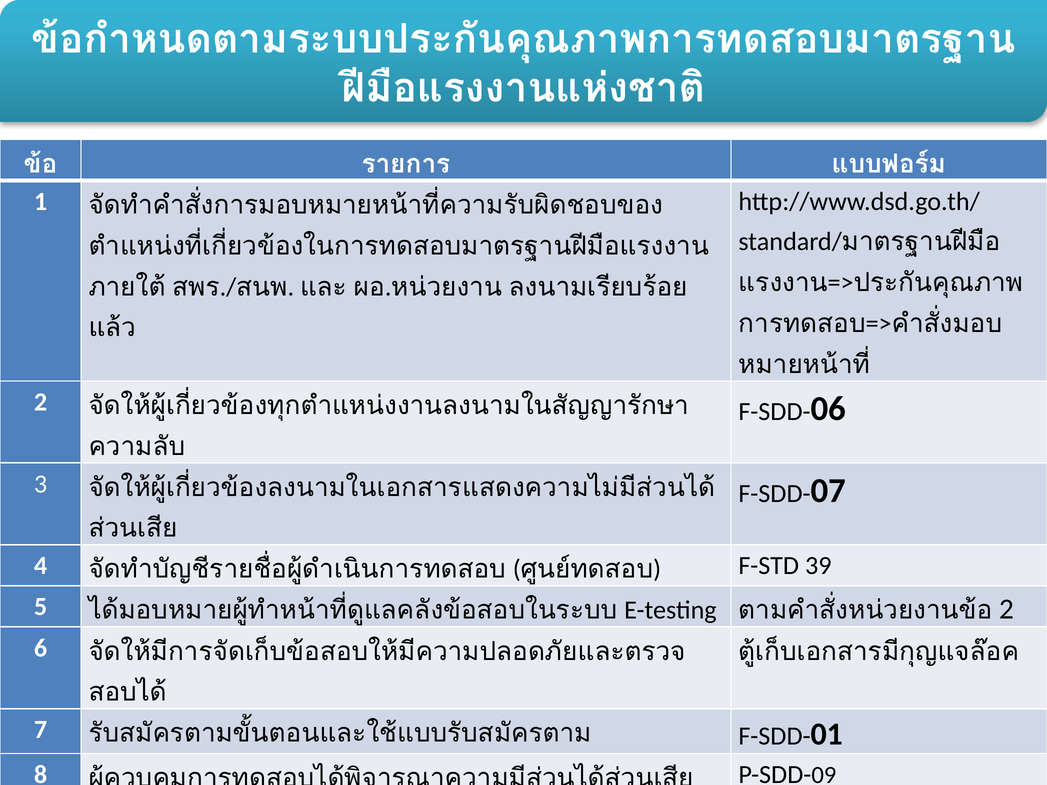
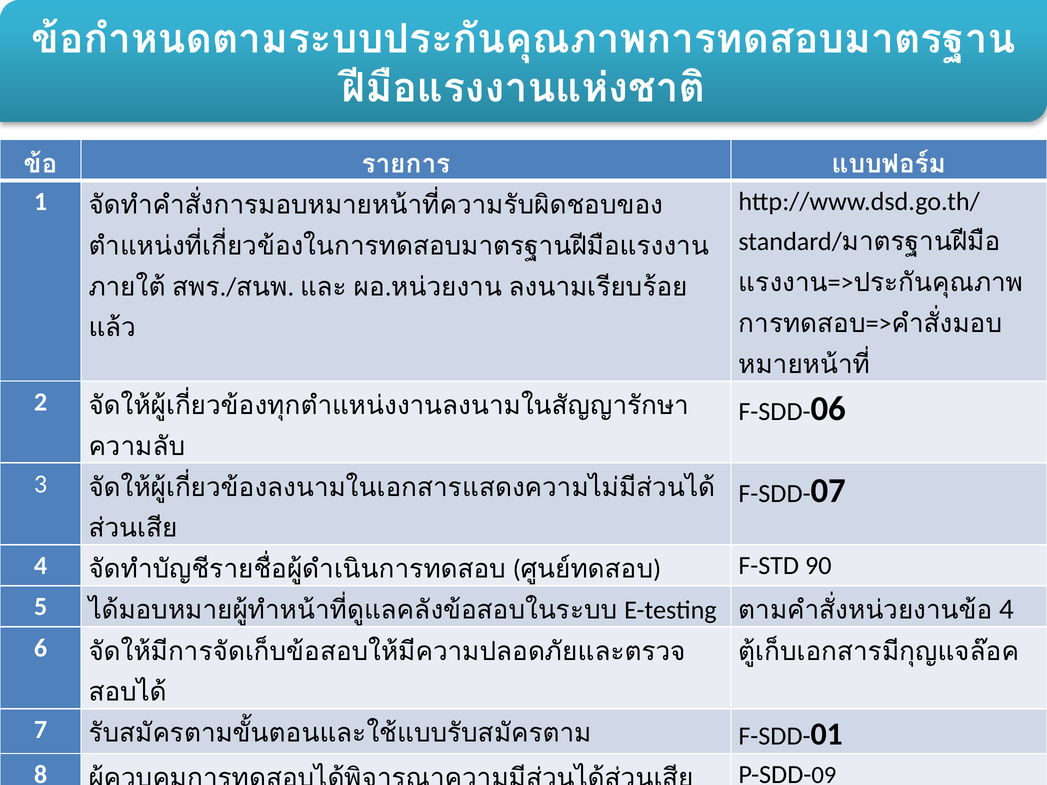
39: 39 -> 90
2 at (1007, 610): 2 -> 4
